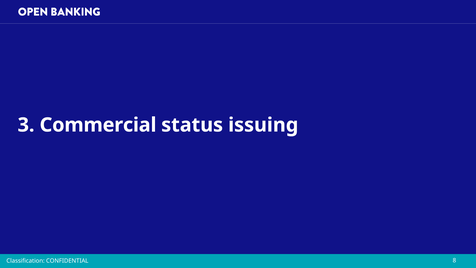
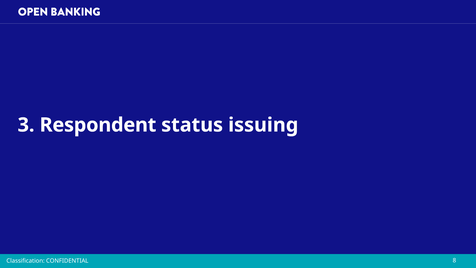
Commercial: Commercial -> Respondent
